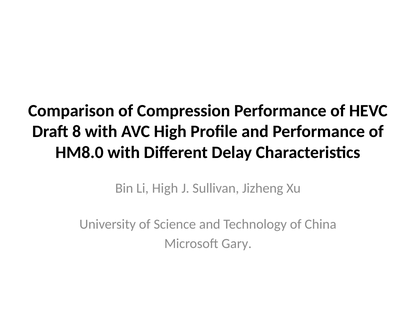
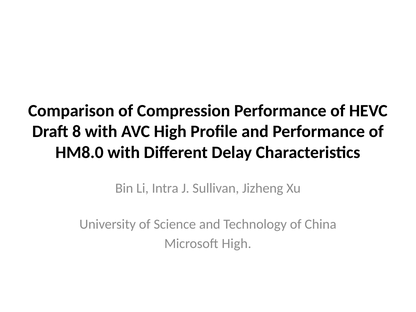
Li High: High -> Intra
Microsoft Gary: Gary -> High
